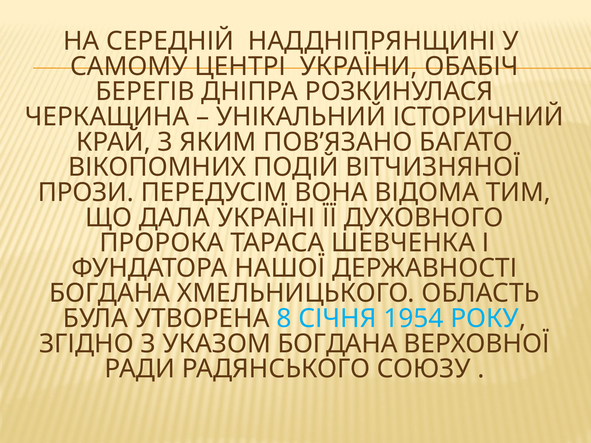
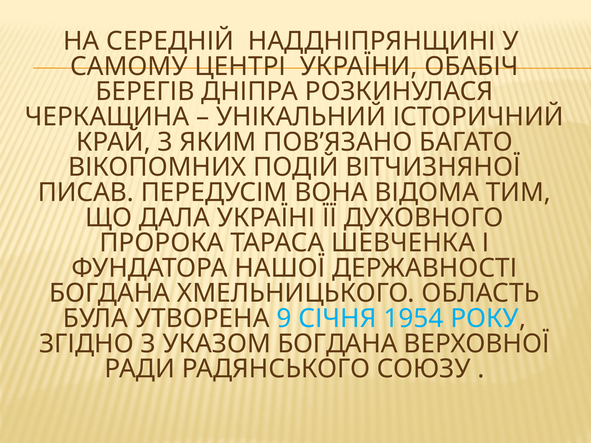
ПРОЗИ: ПРОЗИ -> ПИСАВ
8: 8 -> 9
